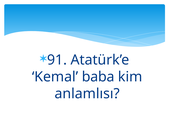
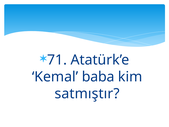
91: 91 -> 71
anlamlısı: anlamlısı -> satmıştır
